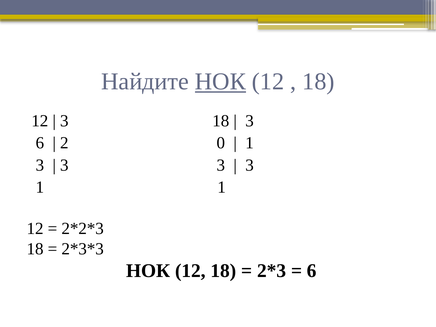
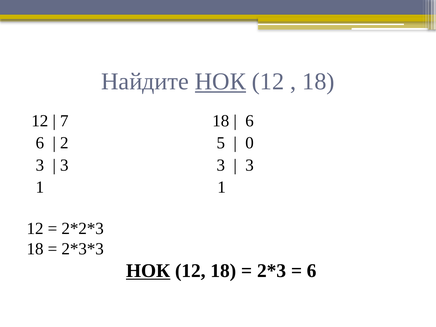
3 at (64, 121): 3 -> 7
3 at (250, 121): 3 -> 6
0: 0 -> 5
1 at (250, 143): 1 -> 0
НОК at (148, 271) underline: none -> present
